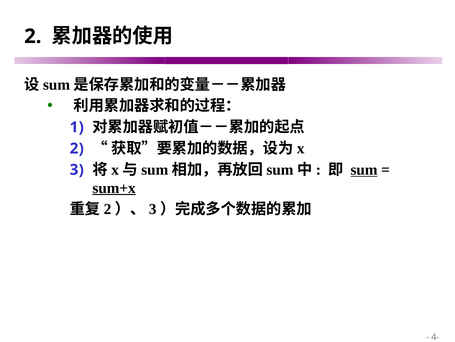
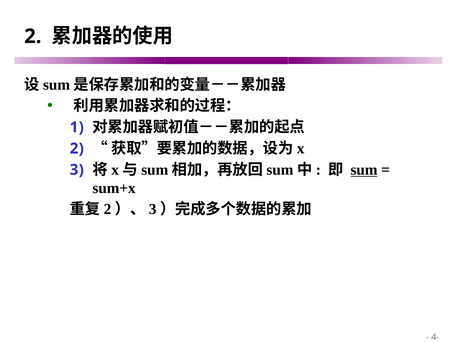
sum+x underline: present -> none
